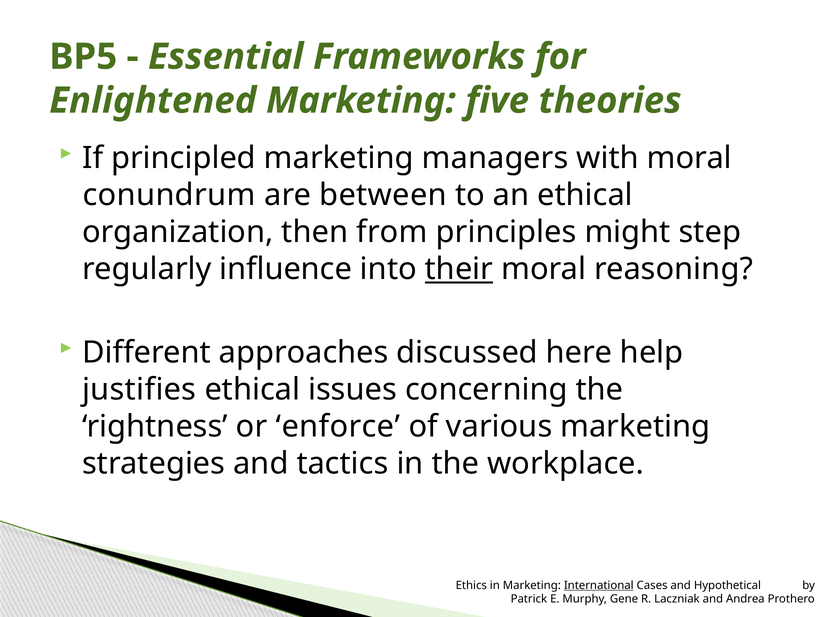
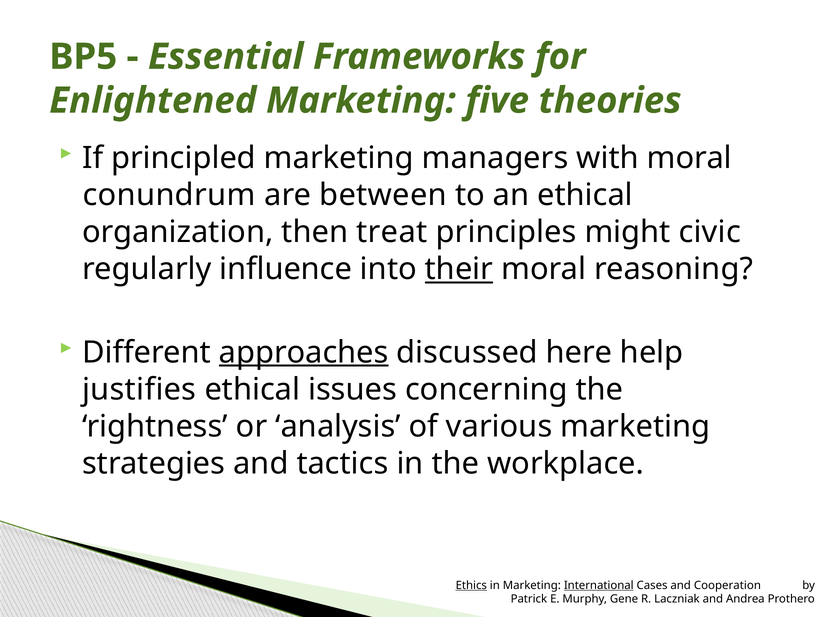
from: from -> treat
step: step -> civic
approaches underline: none -> present
enforce: enforce -> analysis
Ethics underline: none -> present
Hypothetical: Hypothetical -> Cooperation
